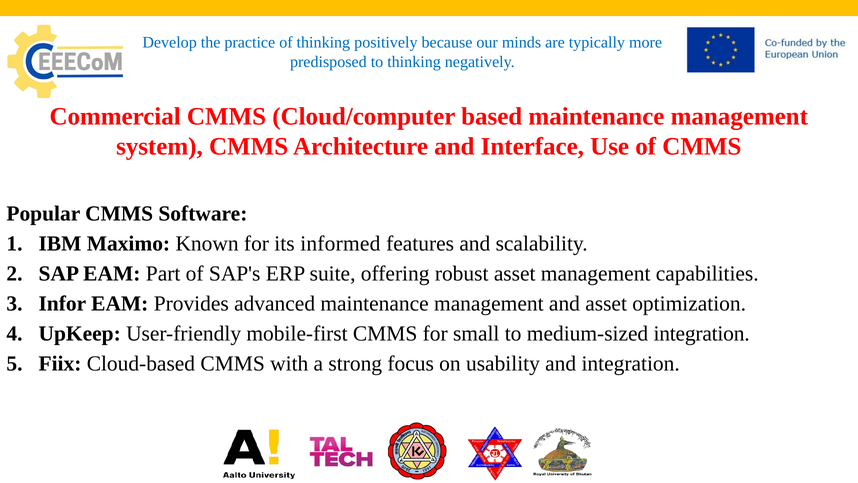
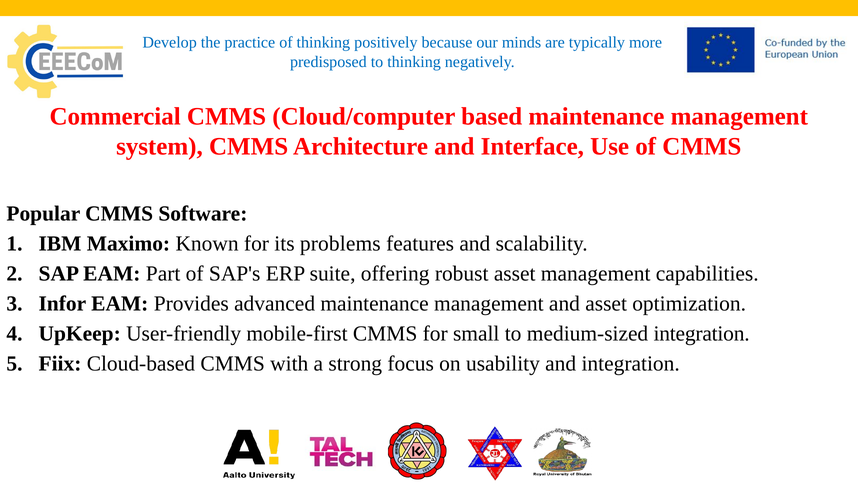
informed: informed -> problems
